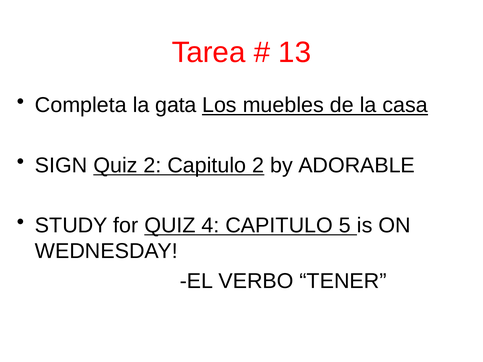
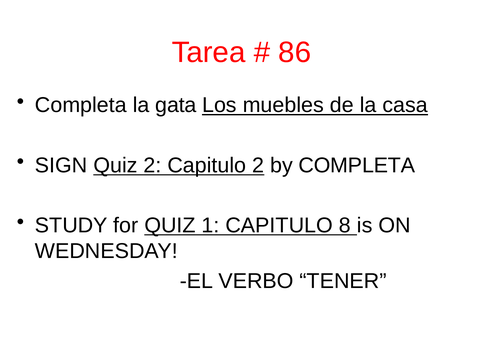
13: 13 -> 86
by ADORABLE: ADORABLE -> COMPLETA
4: 4 -> 1
5: 5 -> 8
